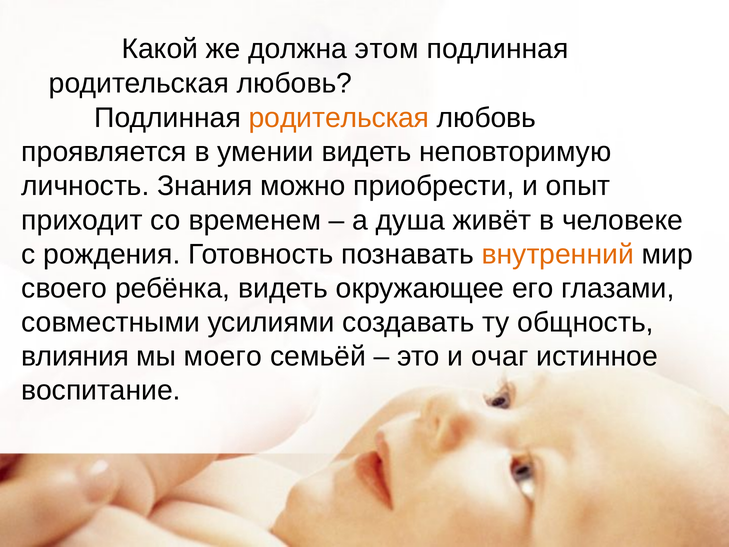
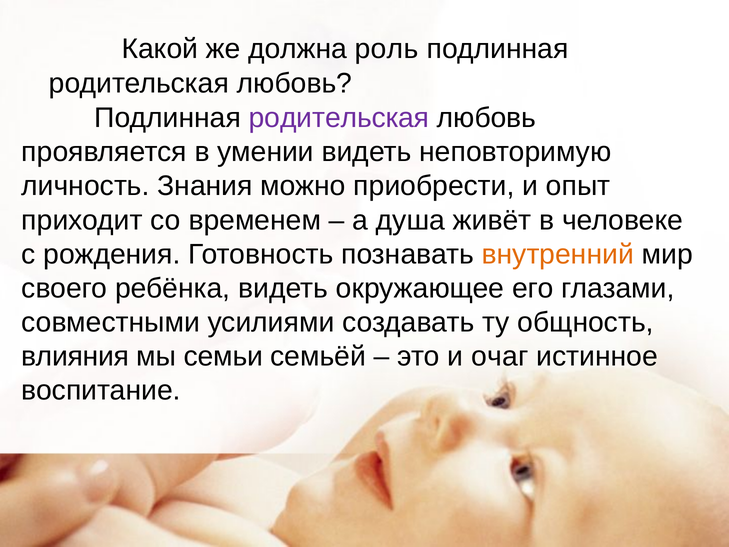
этом: этом -> роль
родительская at (339, 118) colour: orange -> purple
моего: моего -> семьи
